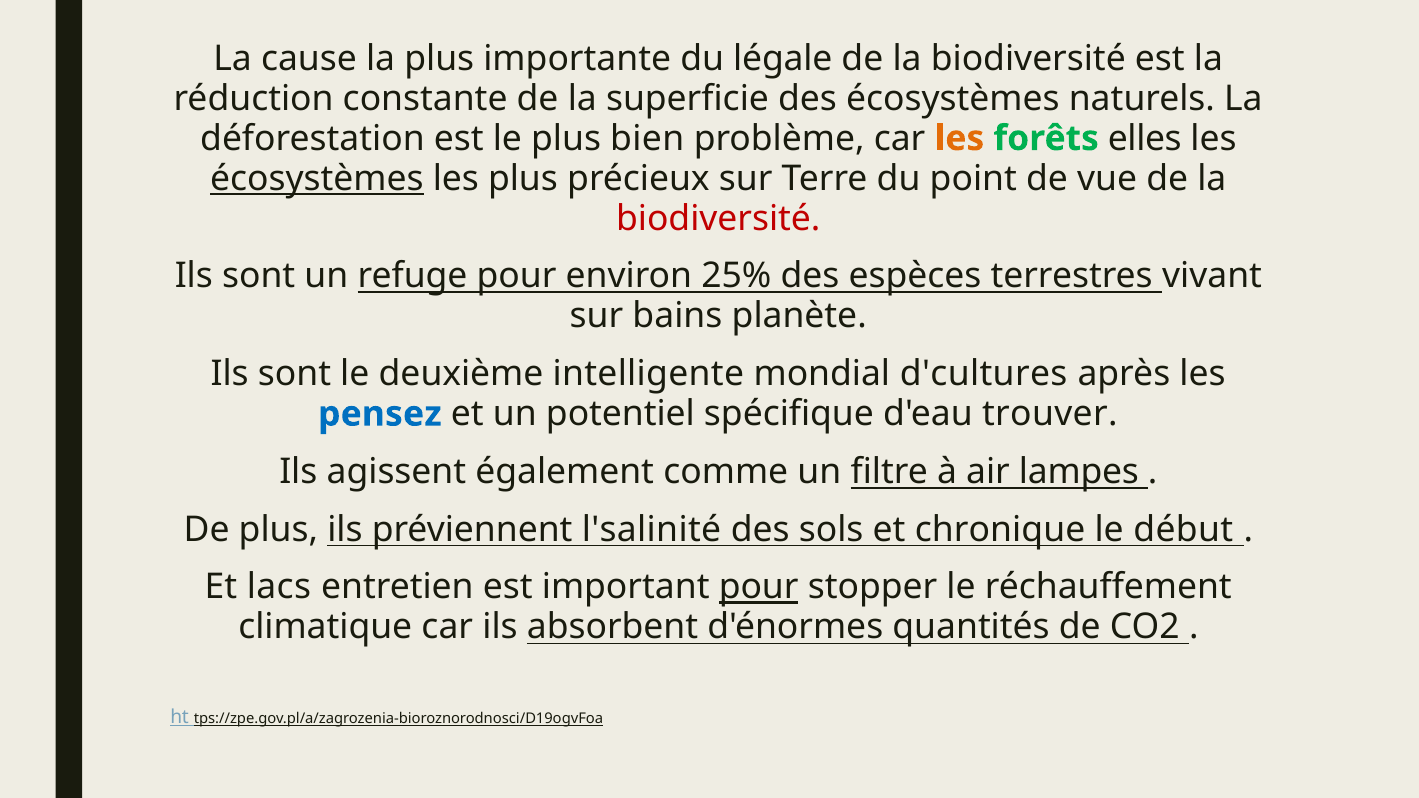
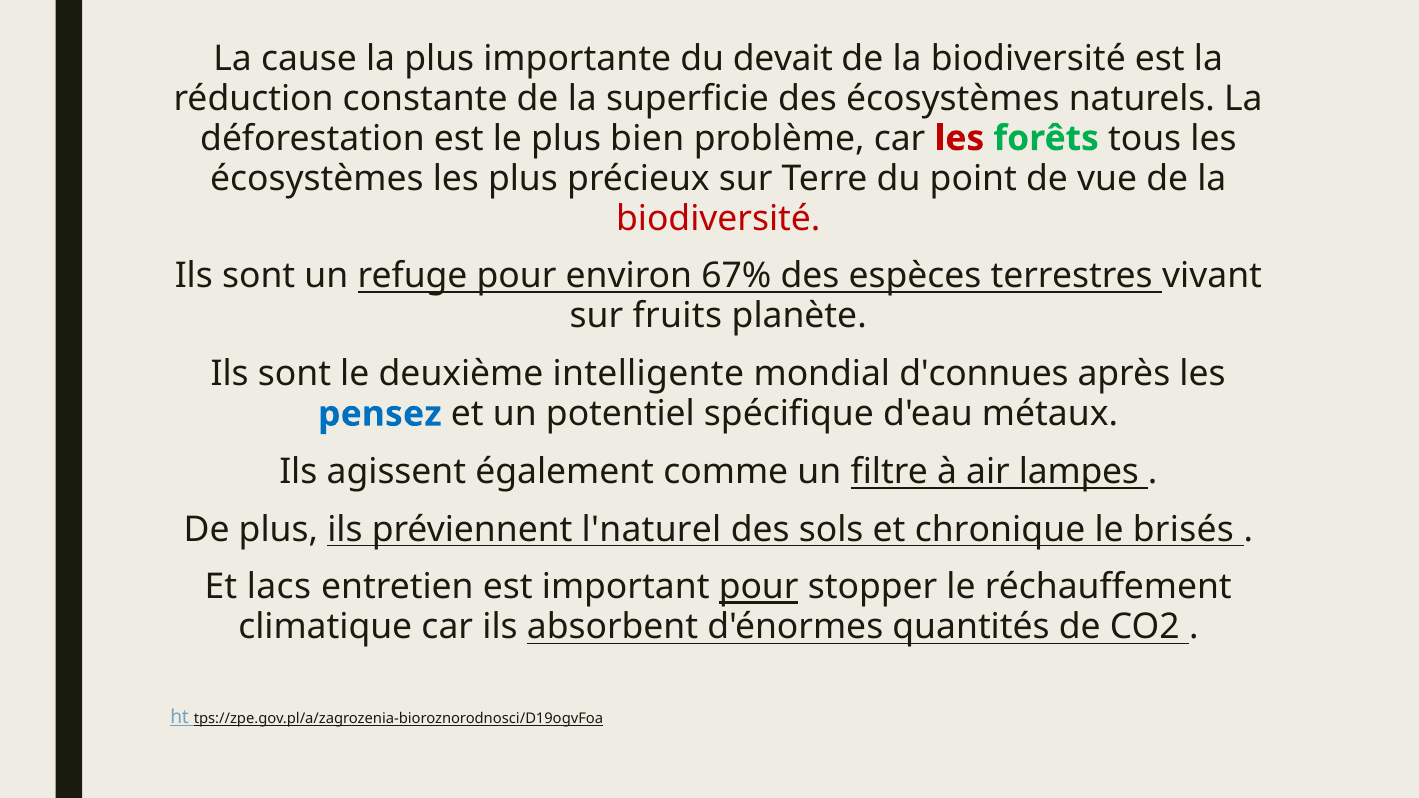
légale: légale -> devait
les at (960, 138) colour: orange -> red
elles: elles -> tous
écosystèmes at (317, 178) underline: present -> none
25%: 25% -> 67%
bains: bains -> fruits
d'cultures: d'cultures -> d'connues
trouver: trouver -> métaux
l'salinité: l'salinité -> l'naturel
début: début -> brisés
